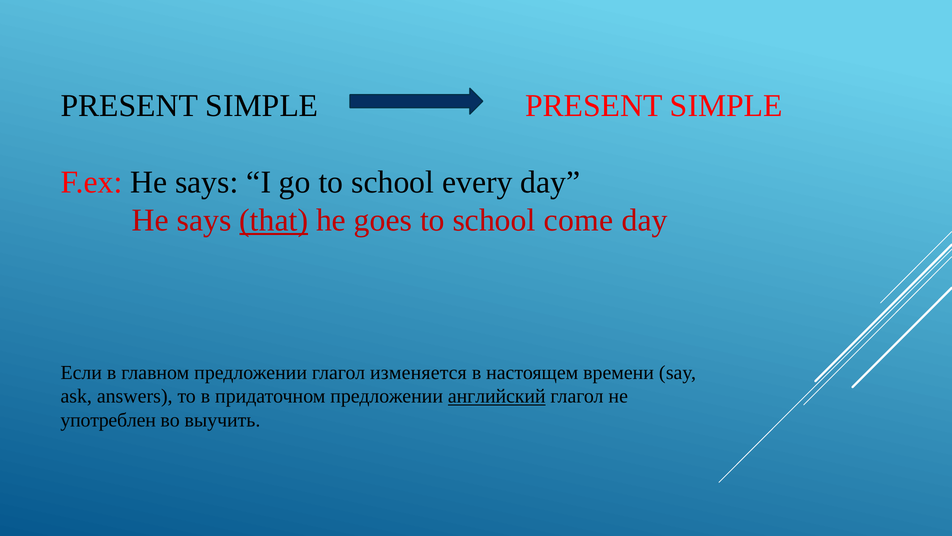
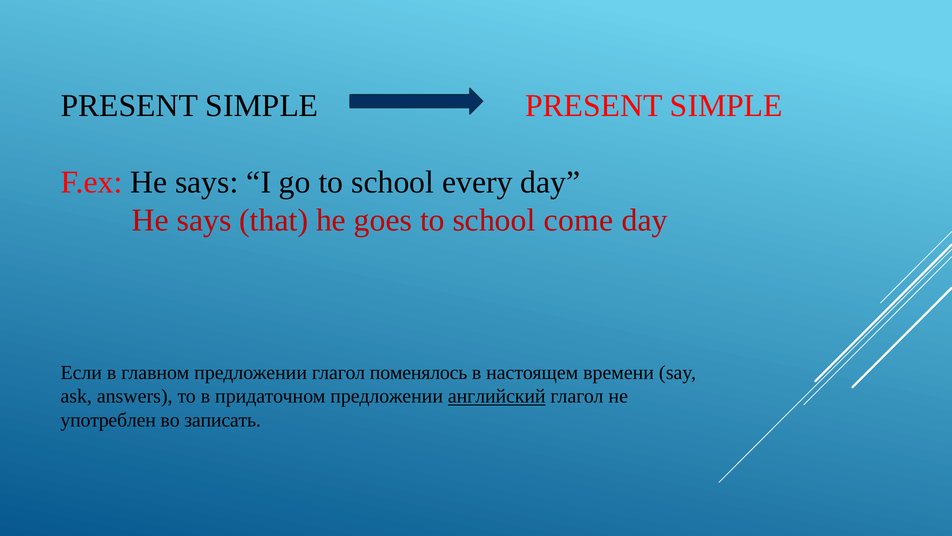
that underline: present -> none
изменяется: изменяется -> поменялось
выучить: выучить -> записать
